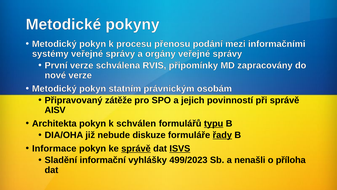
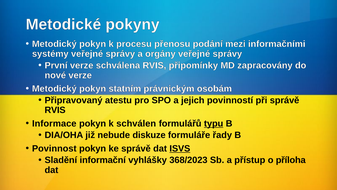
zátěže: zátěže -> atestu
AISV at (55, 110): AISV -> RVIS
Architekta: Architekta -> Informace
řady underline: present -> none
Informace: Informace -> Povinnost
správě at (136, 148) underline: present -> none
499/2023: 499/2023 -> 368/2023
nenašli: nenašli -> přístup
